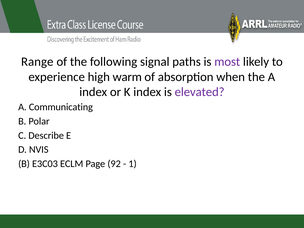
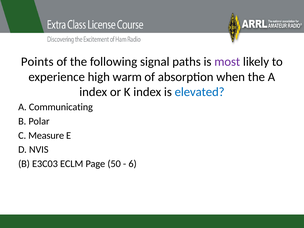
Range: Range -> Points
elevated colour: purple -> blue
Describe: Describe -> Measure
92: 92 -> 50
1: 1 -> 6
